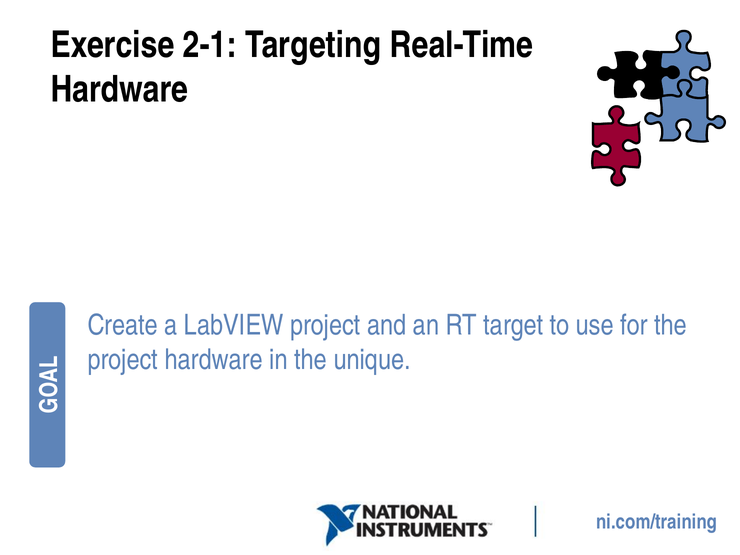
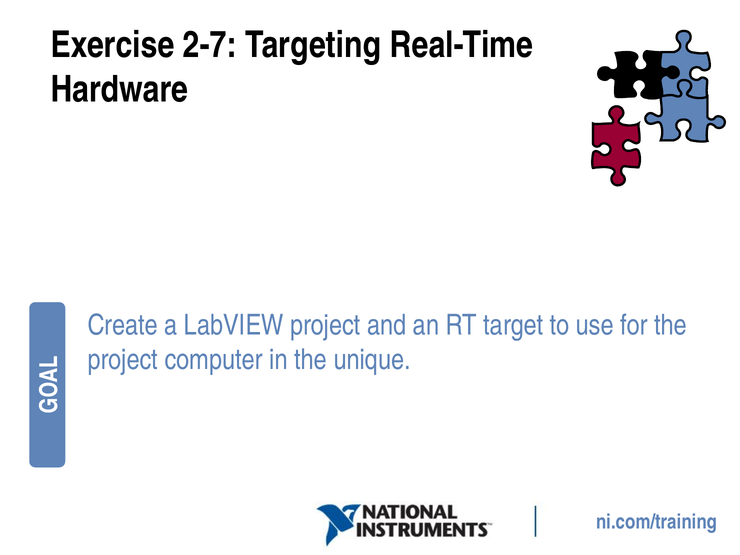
2-1: 2-1 -> 2-7
project hardware: hardware -> computer
